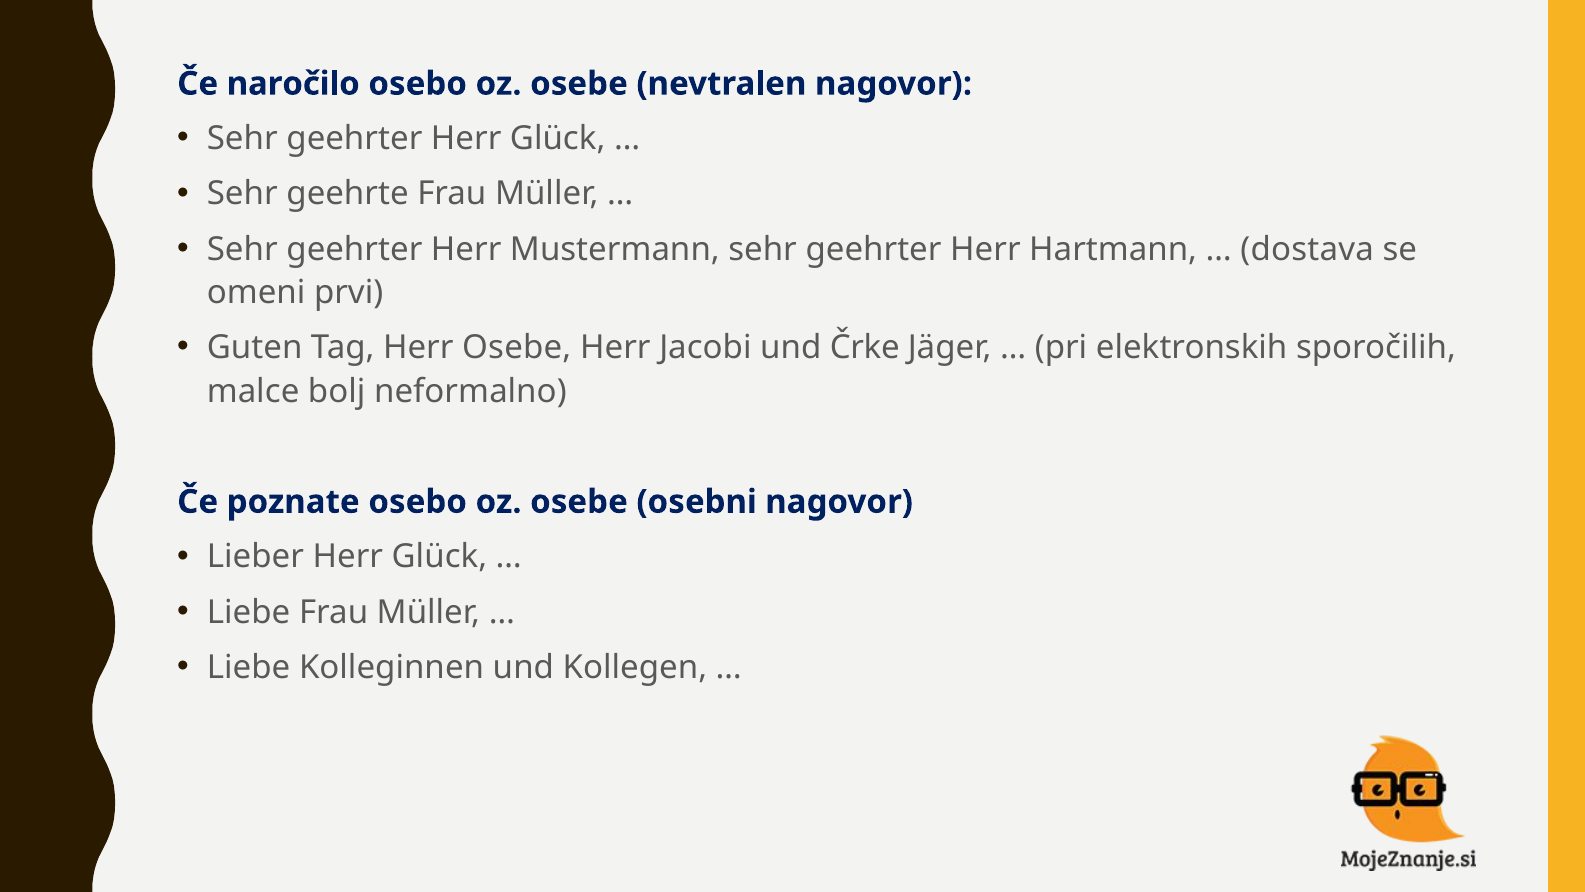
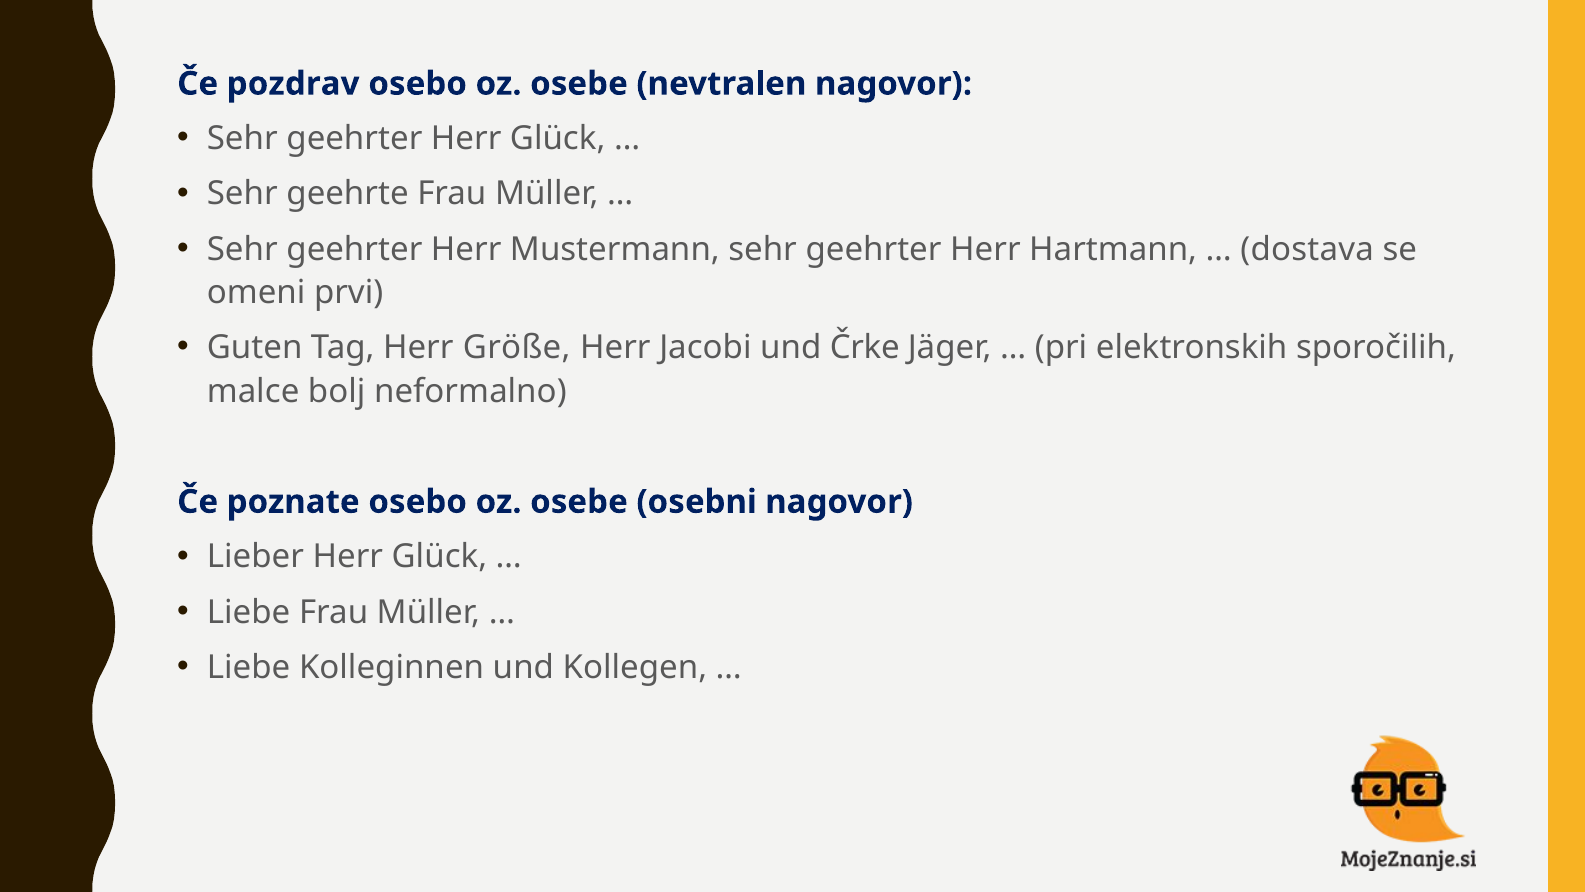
naročilo: naročilo -> pozdrav
Herr Osebe: Osebe -> Größe
